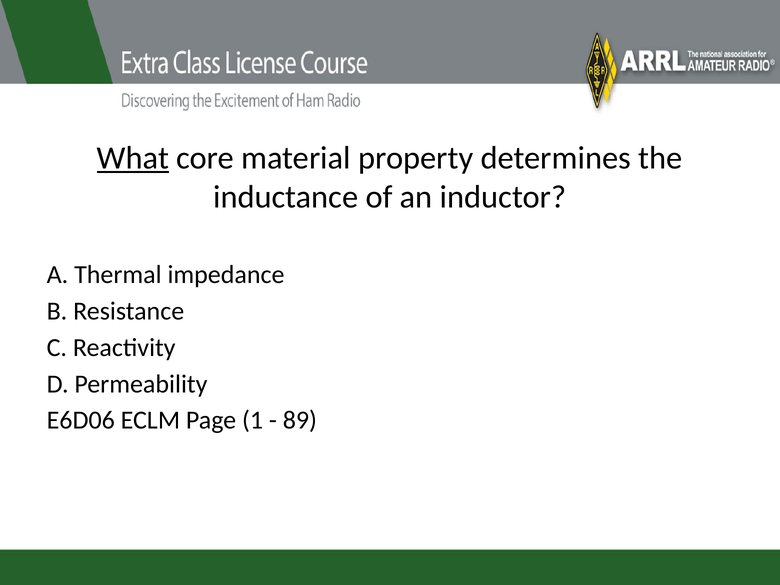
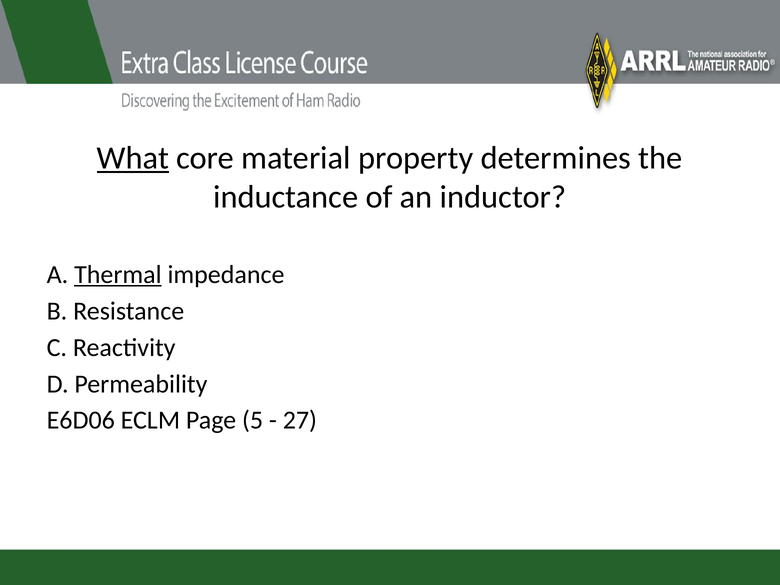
Thermal underline: none -> present
1: 1 -> 5
89: 89 -> 27
